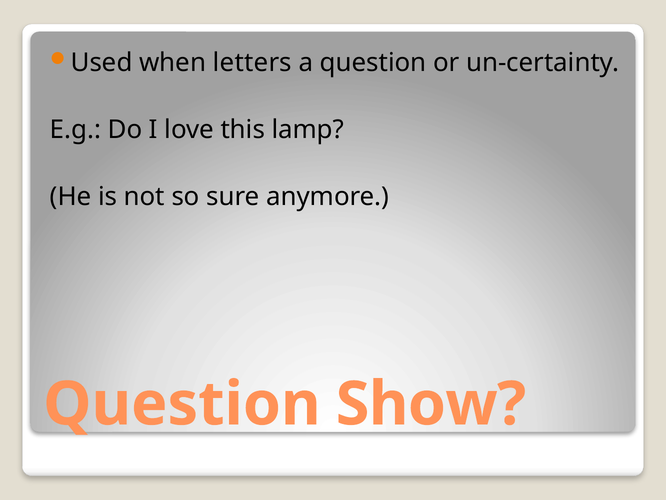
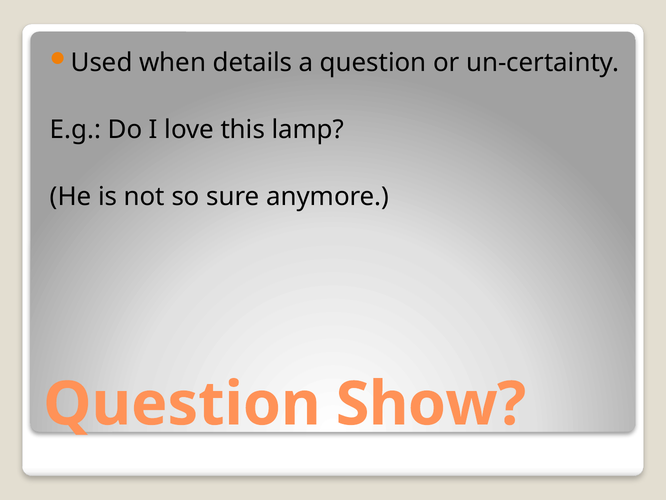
letters: letters -> details
